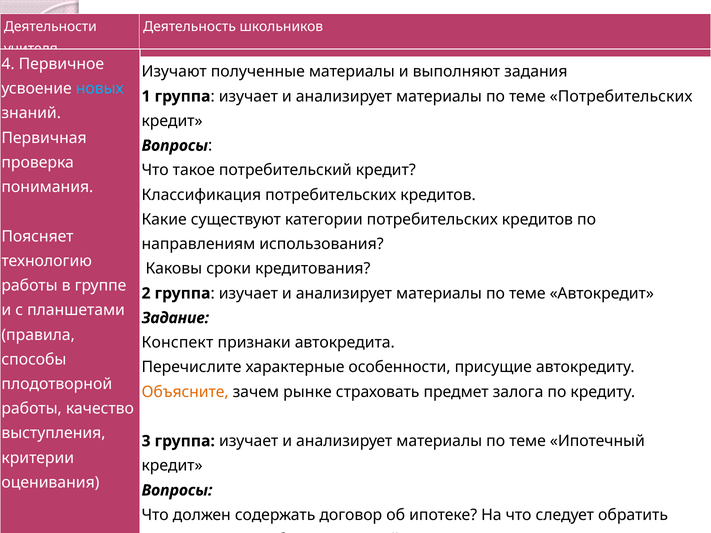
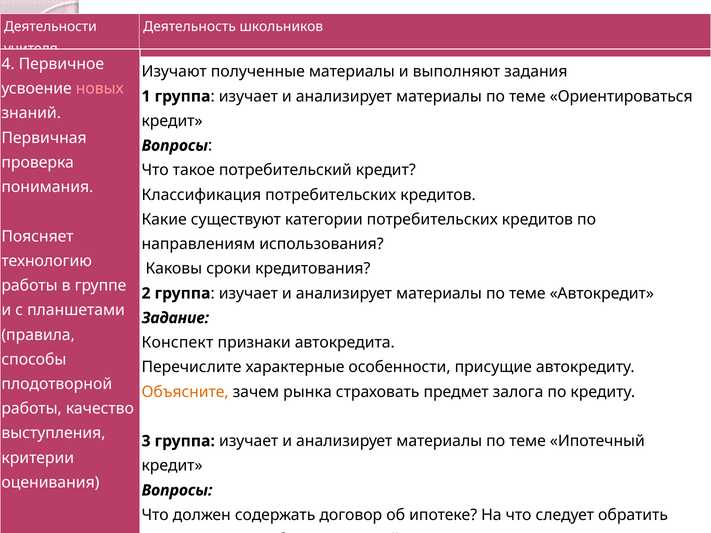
новых colour: light blue -> pink
теме Потребительских: Потребительских -> Ориентироваться
рынке: рынке -> рынка
